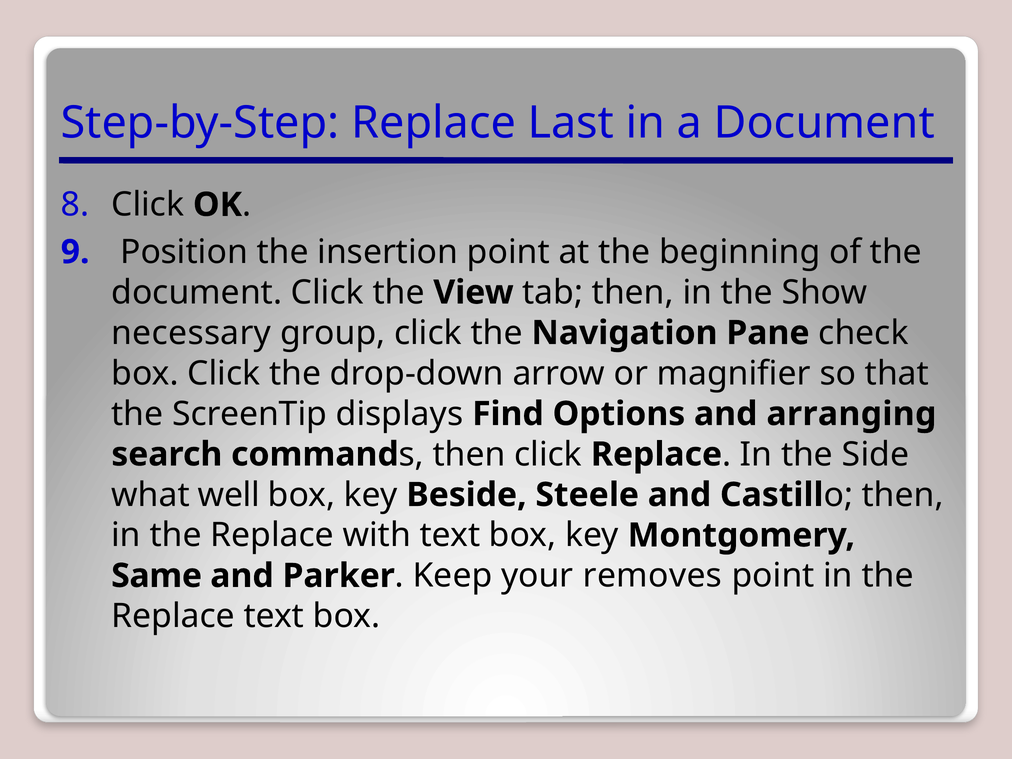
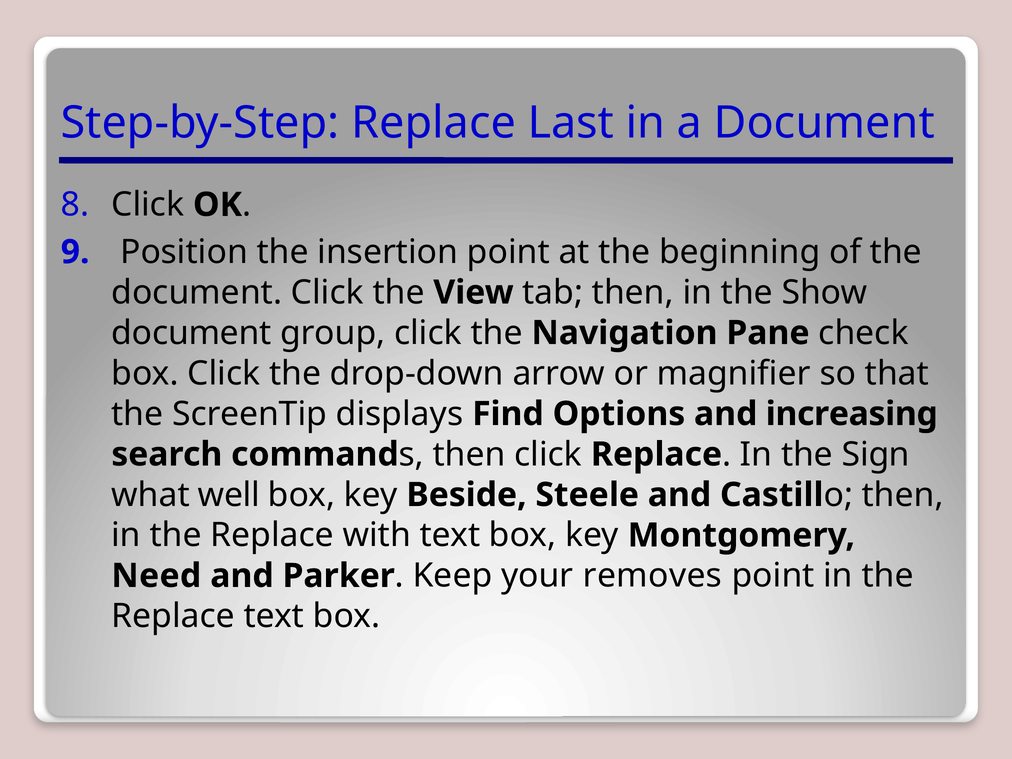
necessary at (191, 333): necessary -> document
arranging: arranging -> increasing
Side: Side -> Sign
Same: Same -> Need
